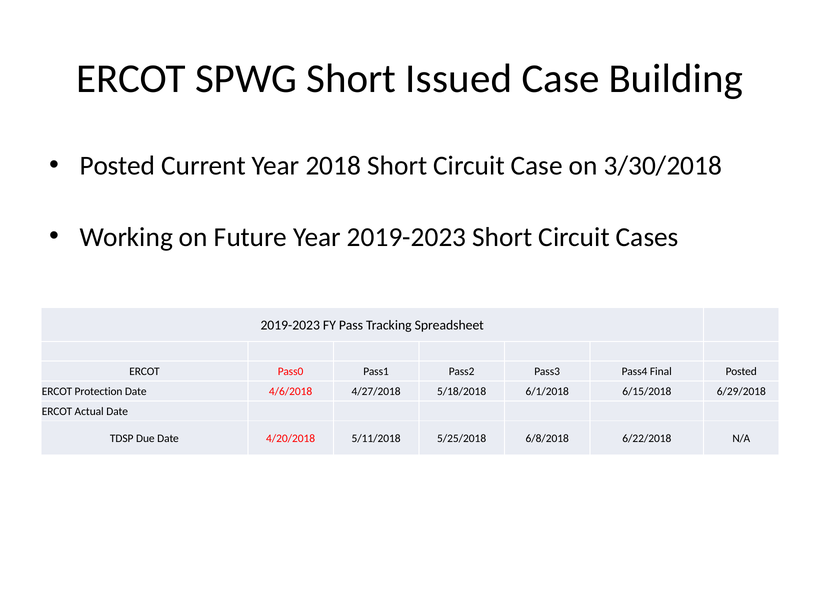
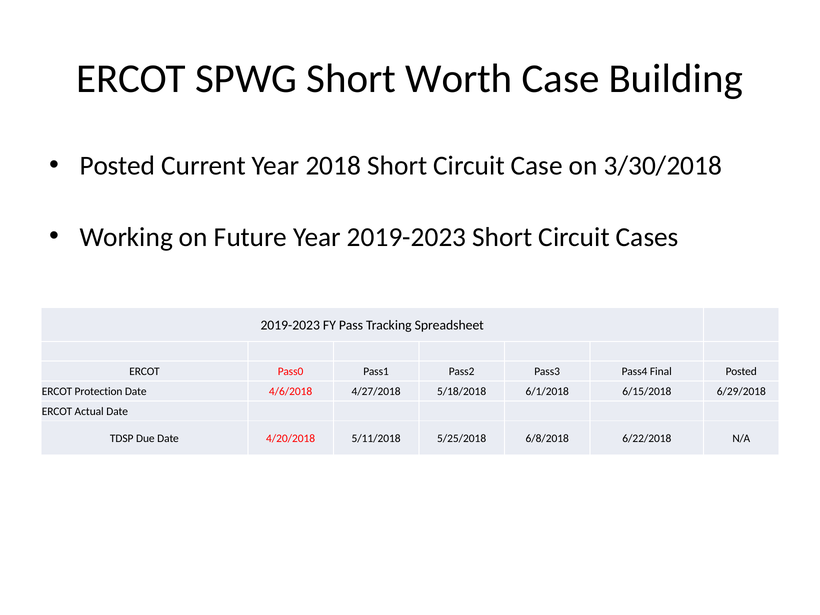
Issued: Issued -> Worth
